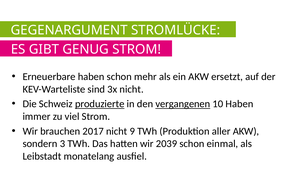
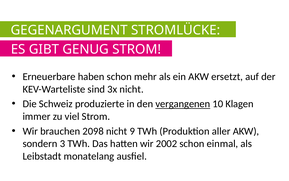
produzierte underline: present -> none
10 Haben: Haben -> Klagen
2017: 2017 -> 2098
2039: 2039 -> 2002
